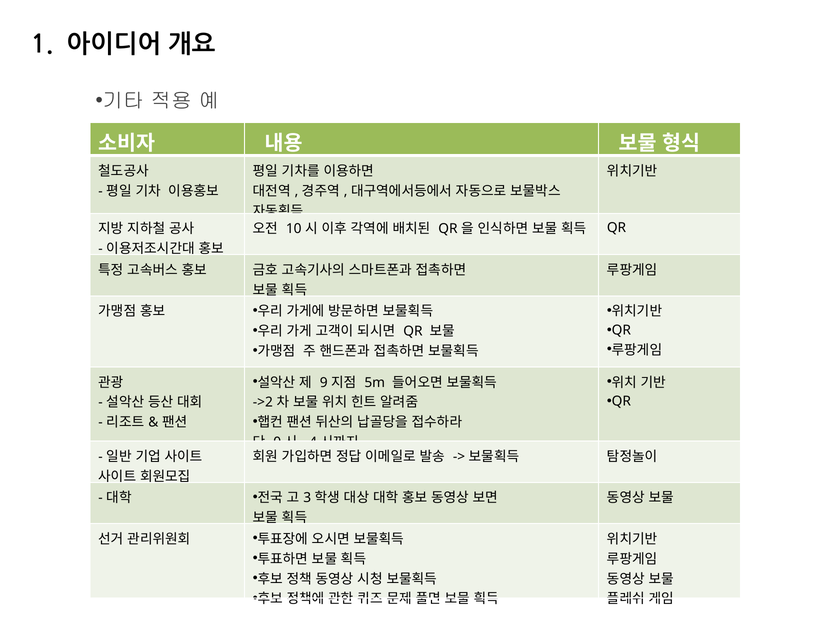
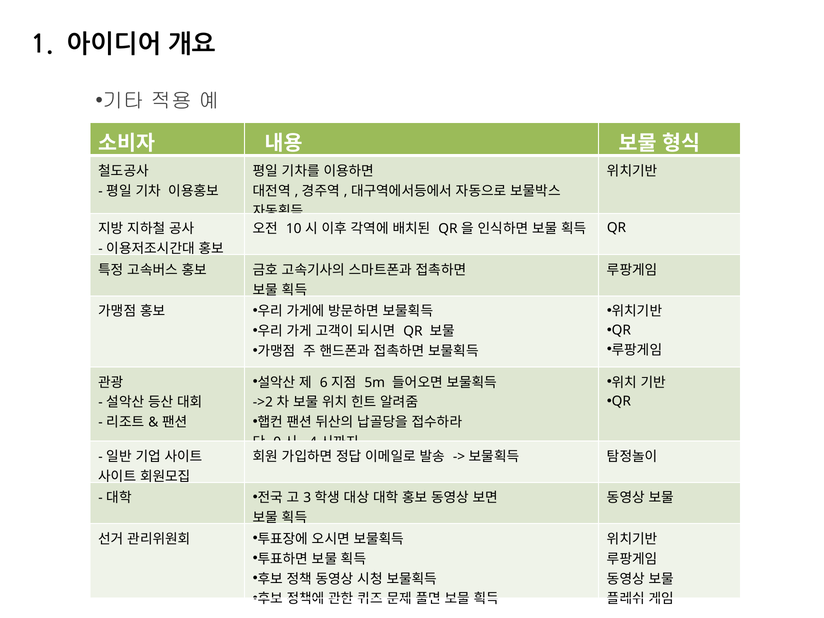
9: 9 -> 6
